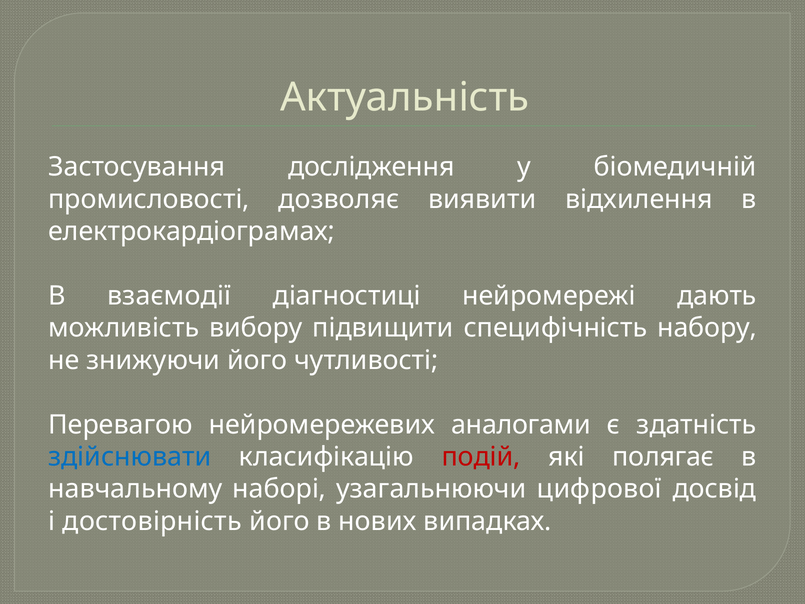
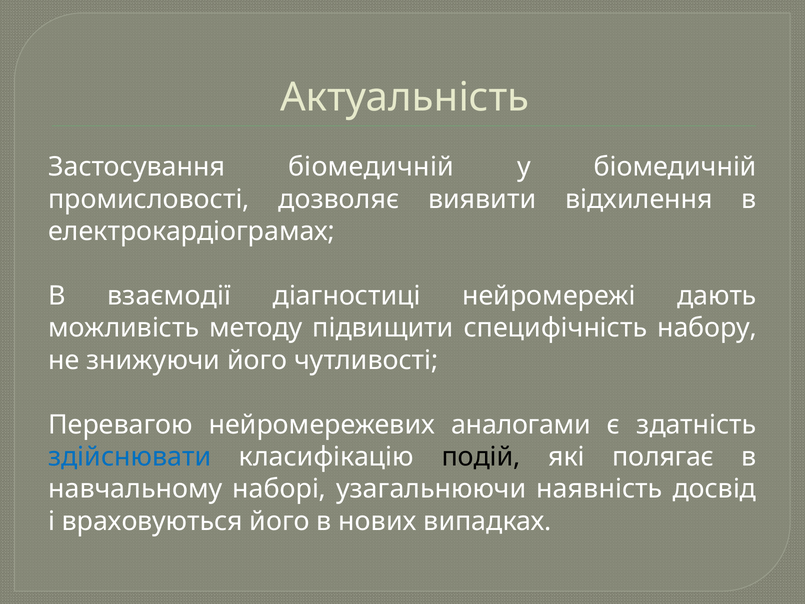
Застосування дослідження: дослідження -> біомедичній
вибору: вибору -> методу
подій colour: red -> black
цифрової: цифрової -> наявність
достовірність: достовірність -> враховуються
